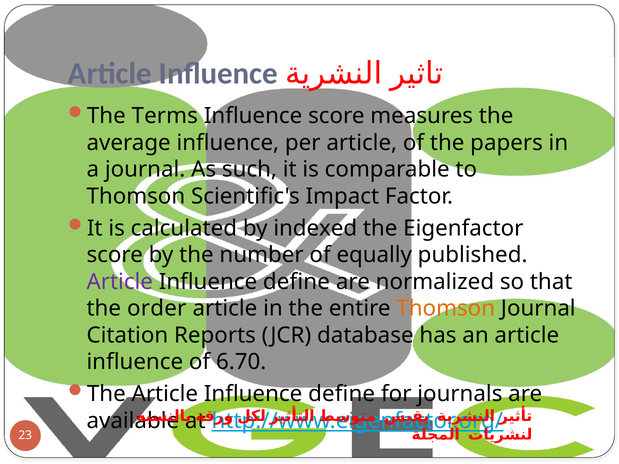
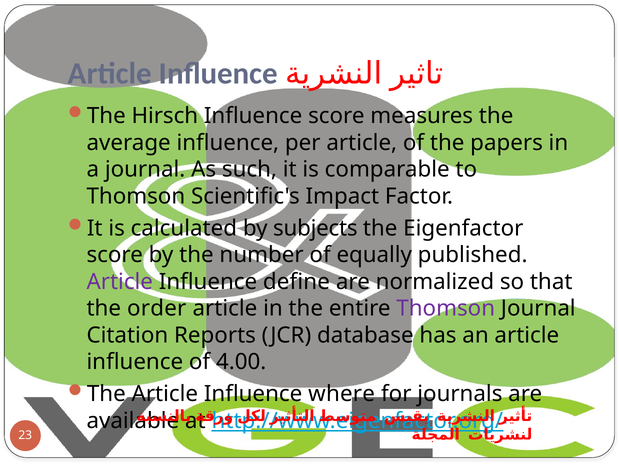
Terms: Terms -> Hirsch
indexed: indexed -> subjects
Thomson at (446, 309) colour: orange -> purple
6.70: 6.70 -> 4.00
The Article Influence define: define -> where
